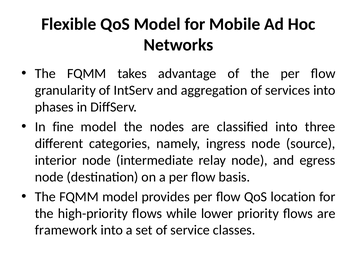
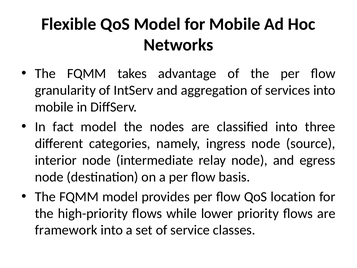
phases at (54, 107): phases -> mobile
fine: fine -> fact
